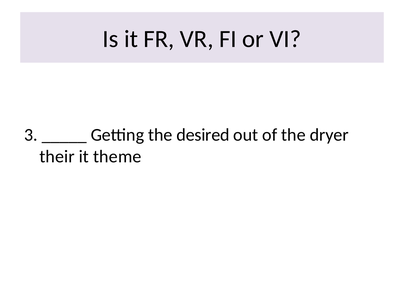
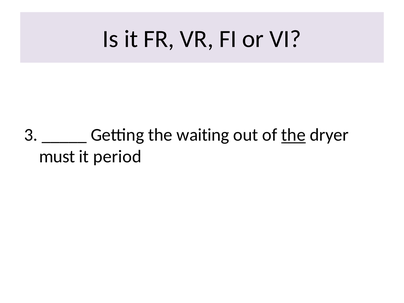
desired: desired -> waiting
the at (293, 135) underline: none -> present
their: their -> must
theme: theme -> period
